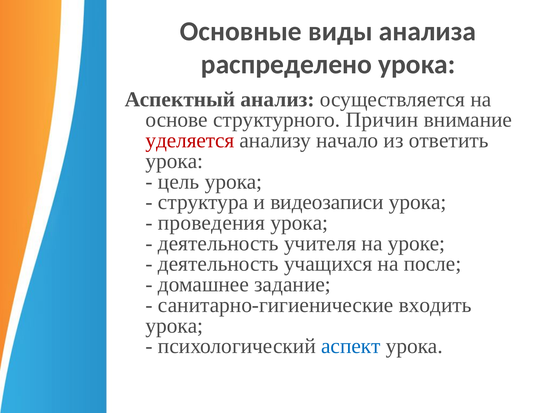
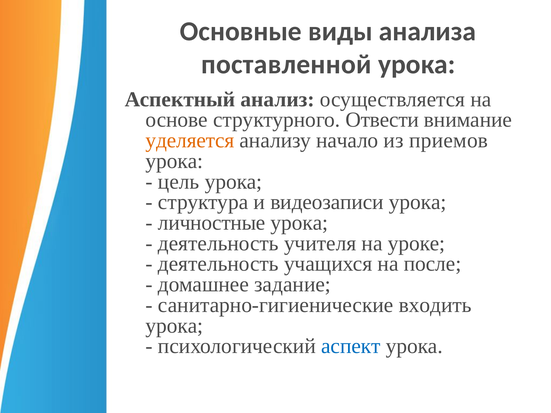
распределено: распределено -> поставленной
Причин: Причин -> Отвести
уделяется colour: red -> orange
ответить: ответить -> приемов
проведения: проведения -> личностные
